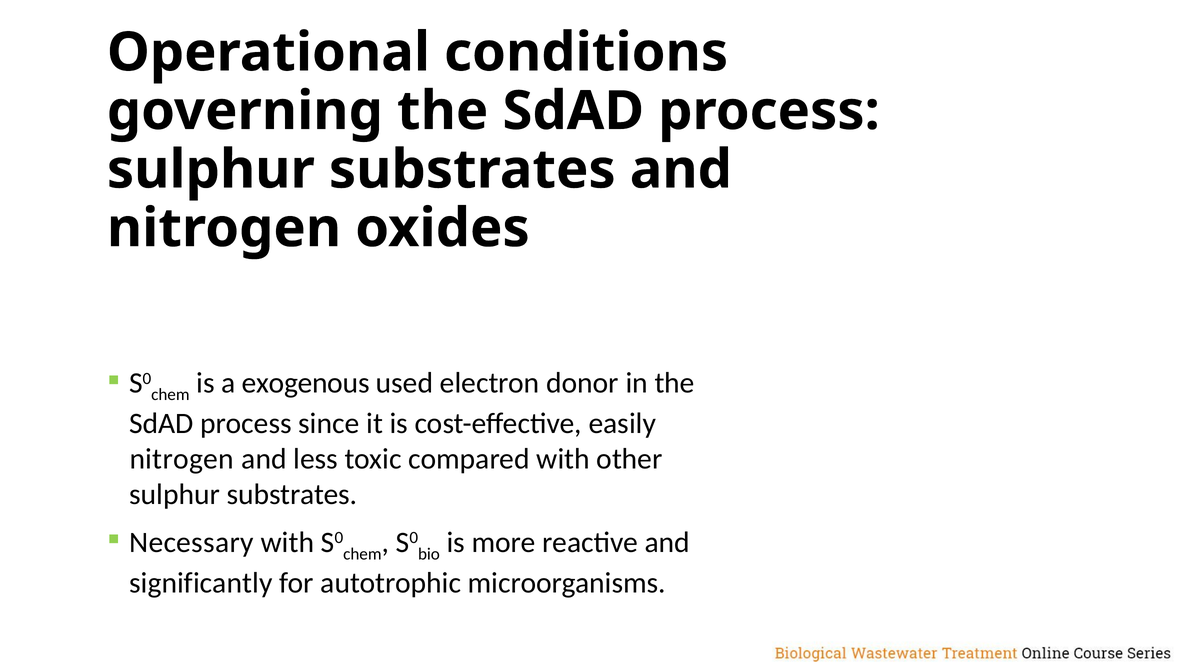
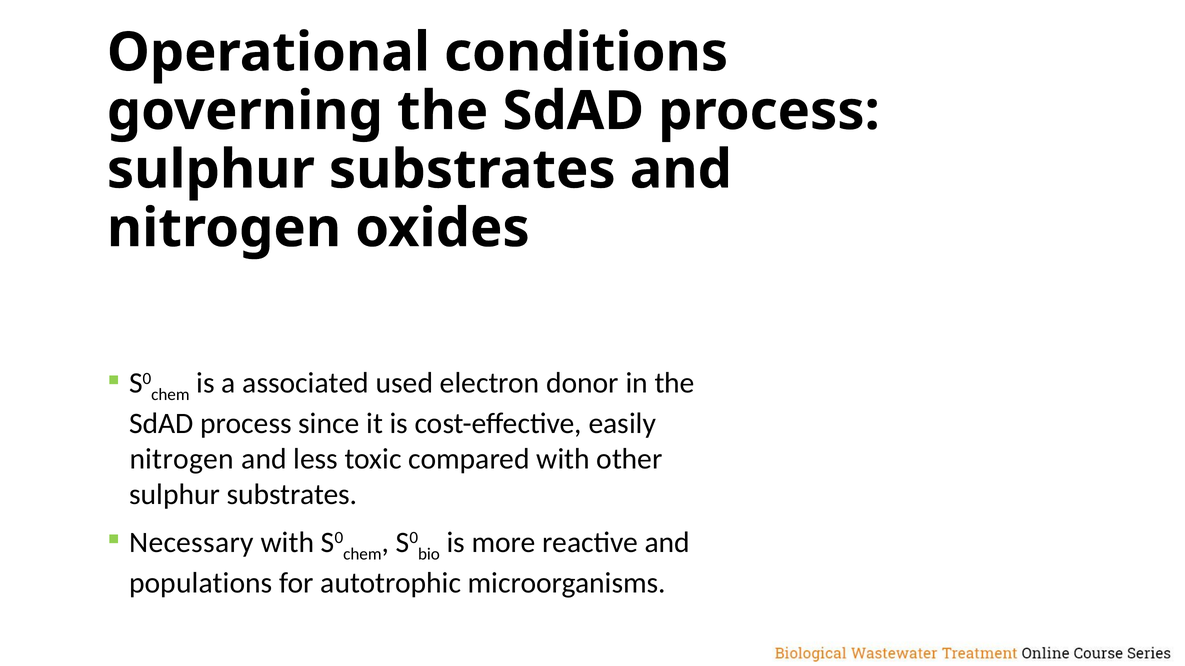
exogenous: exogenous -> associated
significantly: significantly -> populations
